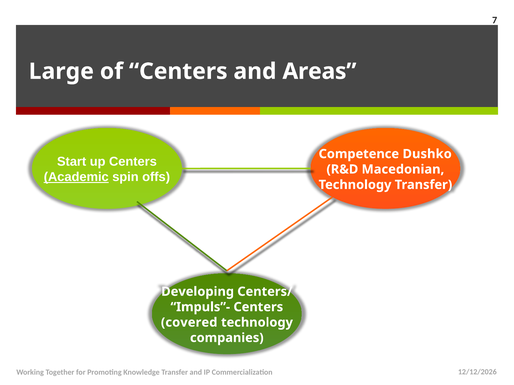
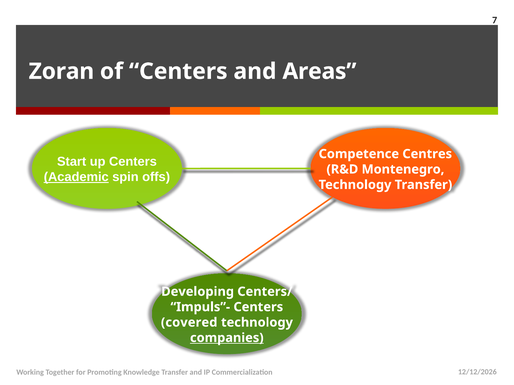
Large: Large -> Zoran
Dushko: Dushko -> Centres
Macedonian: Macedonian -> Montenegro
companies underline: none -> present
